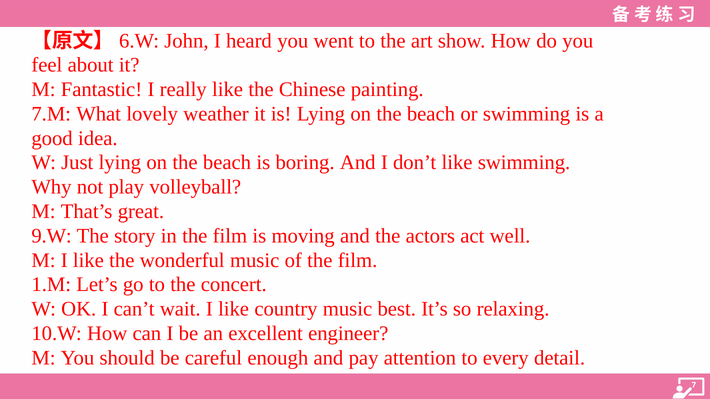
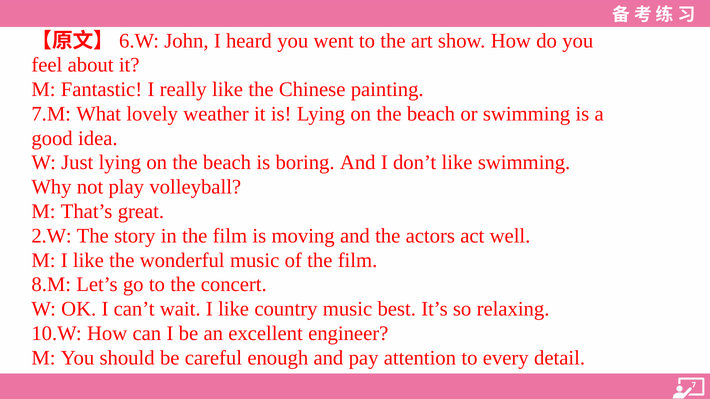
9.W: 9.W -> 2.W
1.M: 1.M -> 8.M
